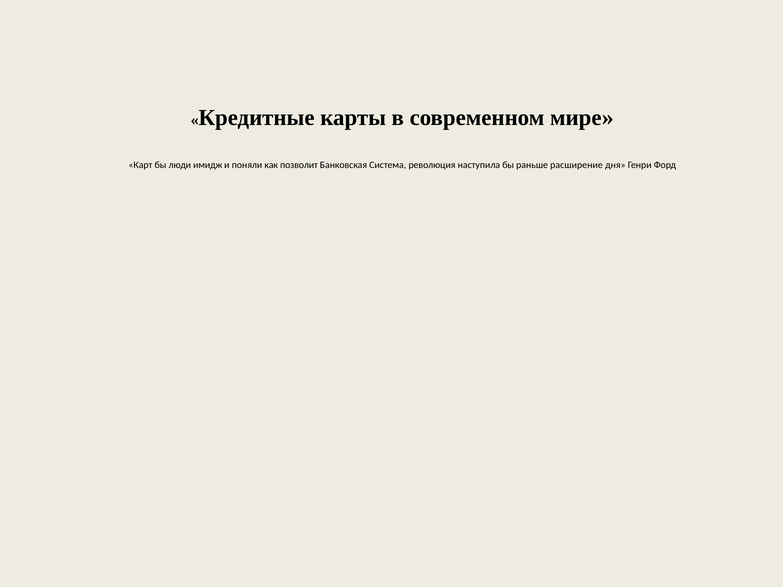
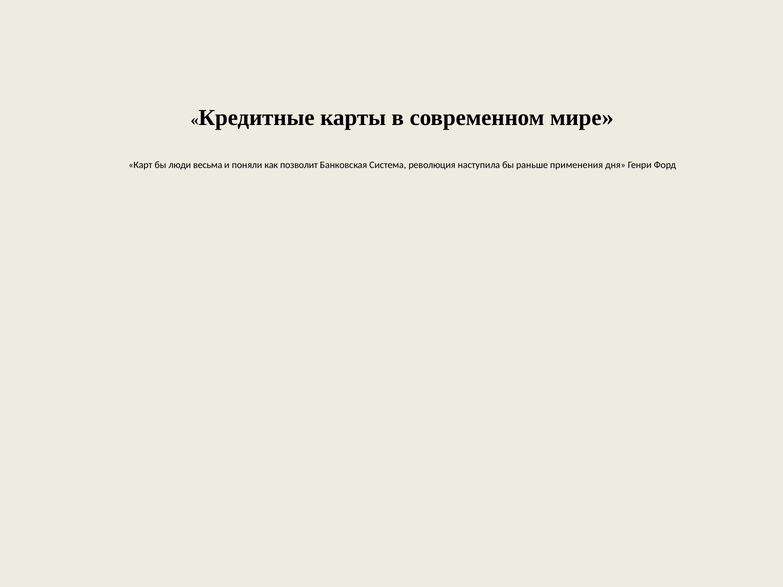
имидж: имидж -> весьма
расширение: расширение -> применения
